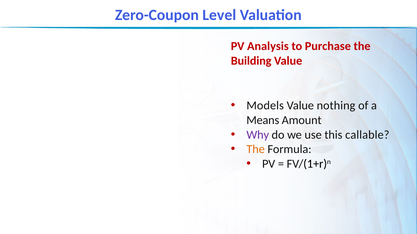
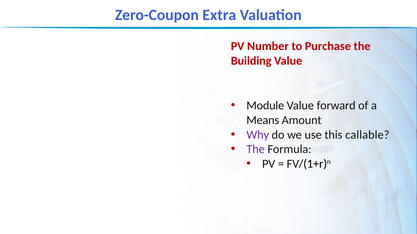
Level: Level -> Extra
Analysis: Analysis -> Number
Models: Models -> Module
nothing: nothing -> forward
The at (256, 150) colour: orange -> purple
